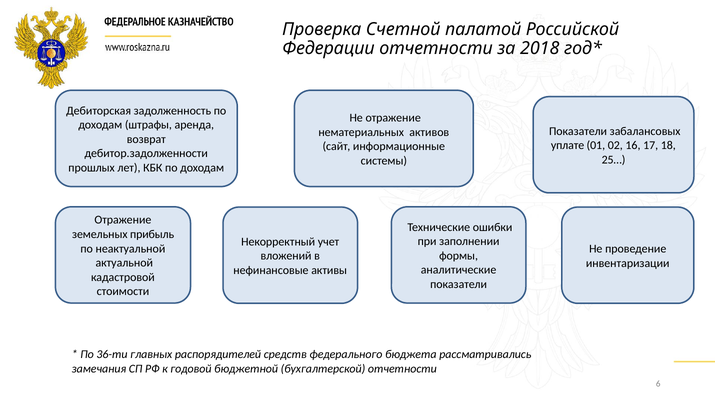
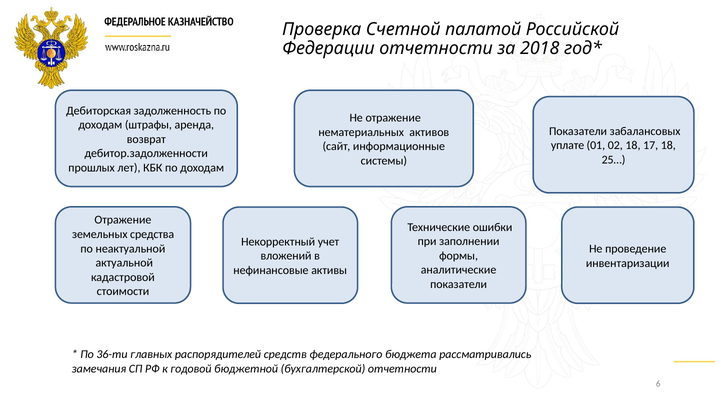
02 16: 16 -> 18
прибыль: прибыль -> средства
